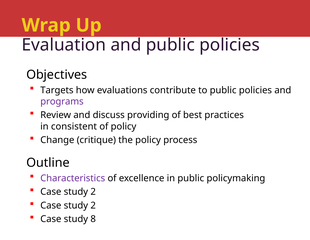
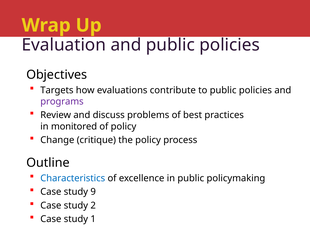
providing: providing -> problems
consistent: consistent -> monitored
Characteristics colour: purple -> blue
2 at (93, 191): 2 -> 9
8: 8 -> 1
